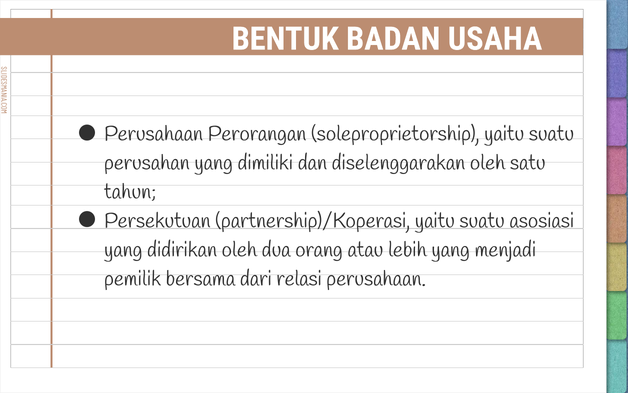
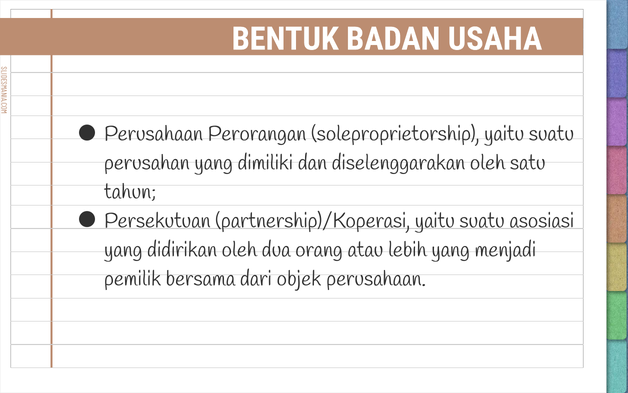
relasi: relasi -> objek
